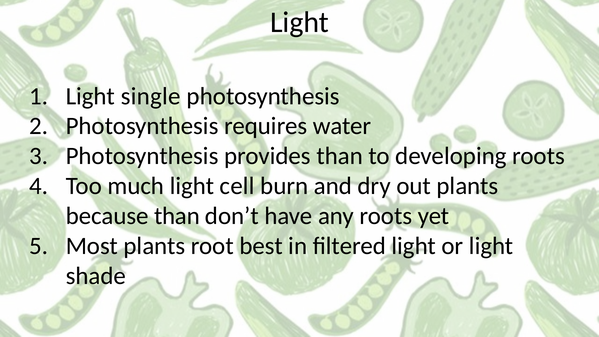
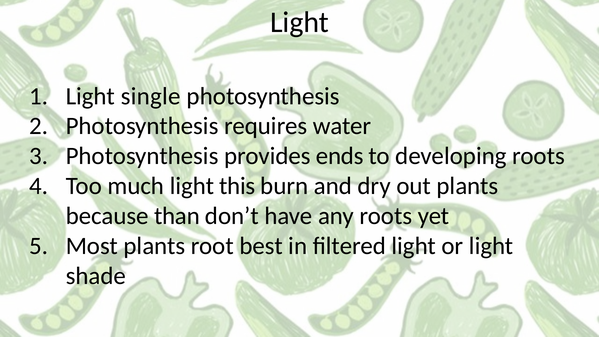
provides than: than -> ends
cell: cell -> this
